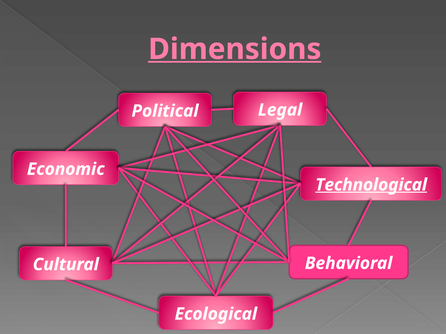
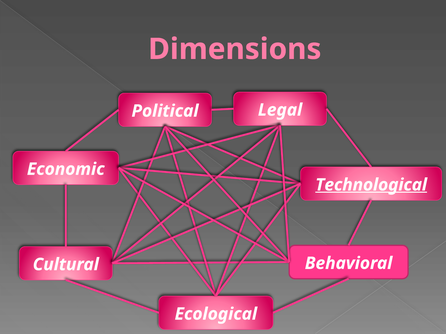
Dimensions underline: present -> none
